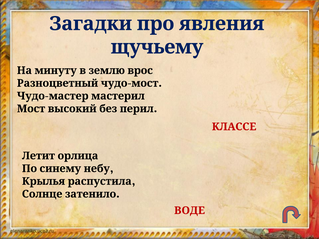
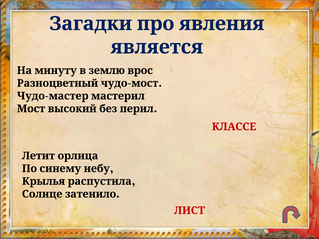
щучьему: щучьему -> является
ВОДЕ: ВОДЕ -> ЛИСТ
